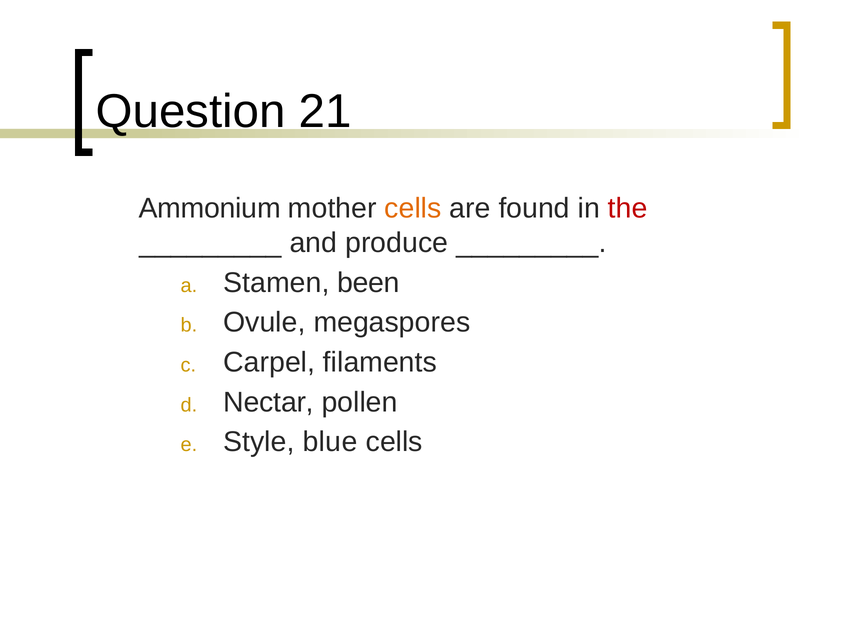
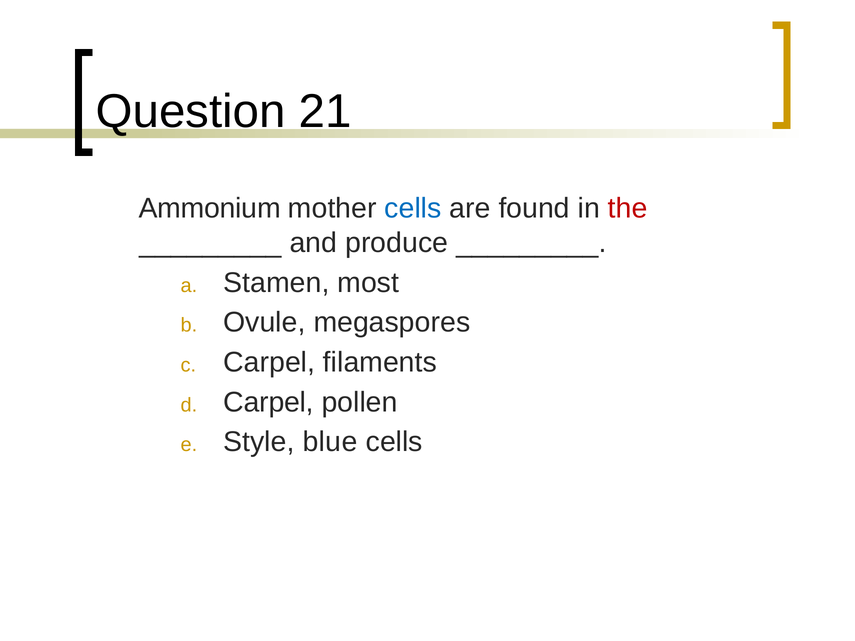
cells at (413, 209) colour: orange -> blue
been: been -> most
Nectar at (269, 402): Nectar -> Carpel
